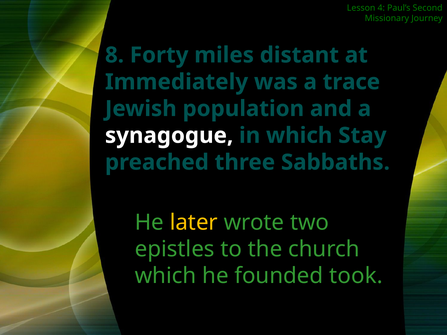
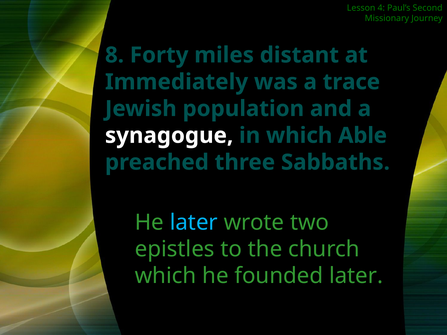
Stay: Stay -> Able
later at (194, 222) colour: yellow -> light blue
founded took: took -> later
